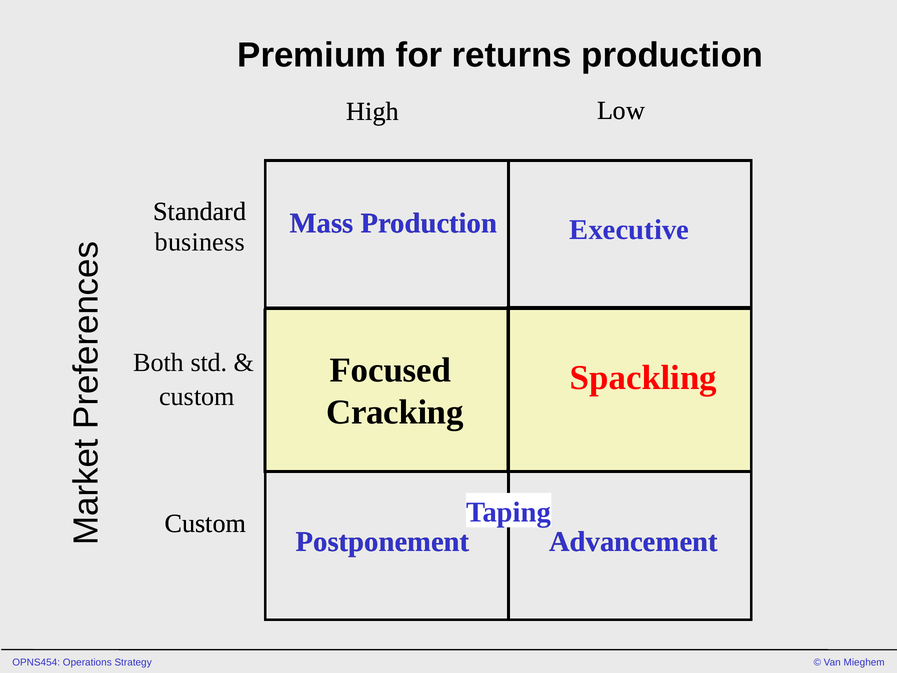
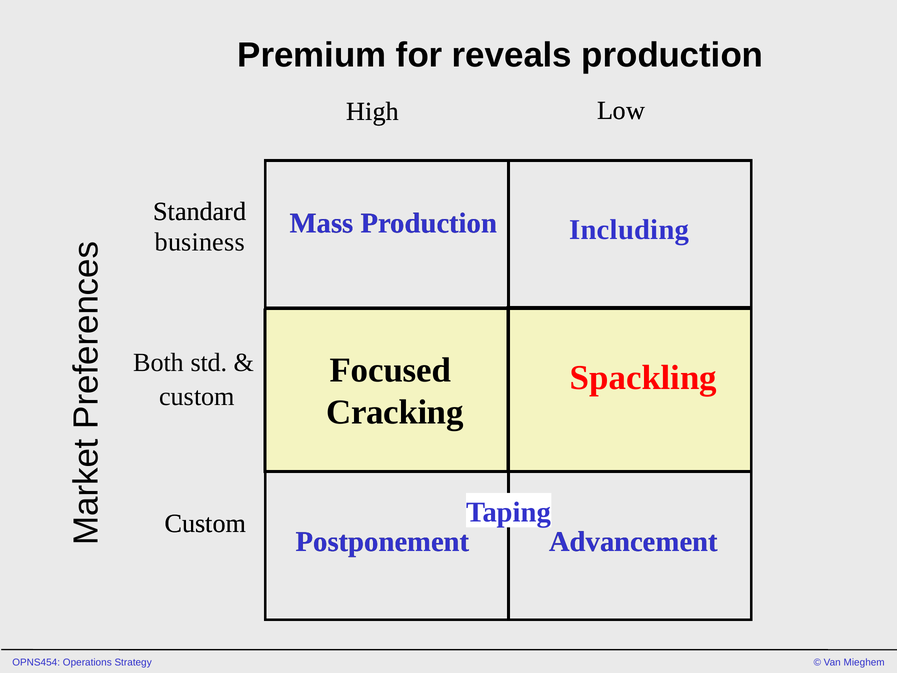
returns: returns -> reveals
Executive: Executive -> Including
